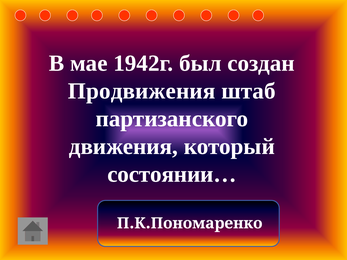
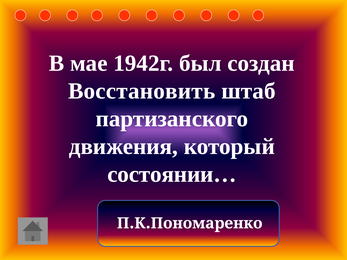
Продвижения: Продвижения -> Восстановить
